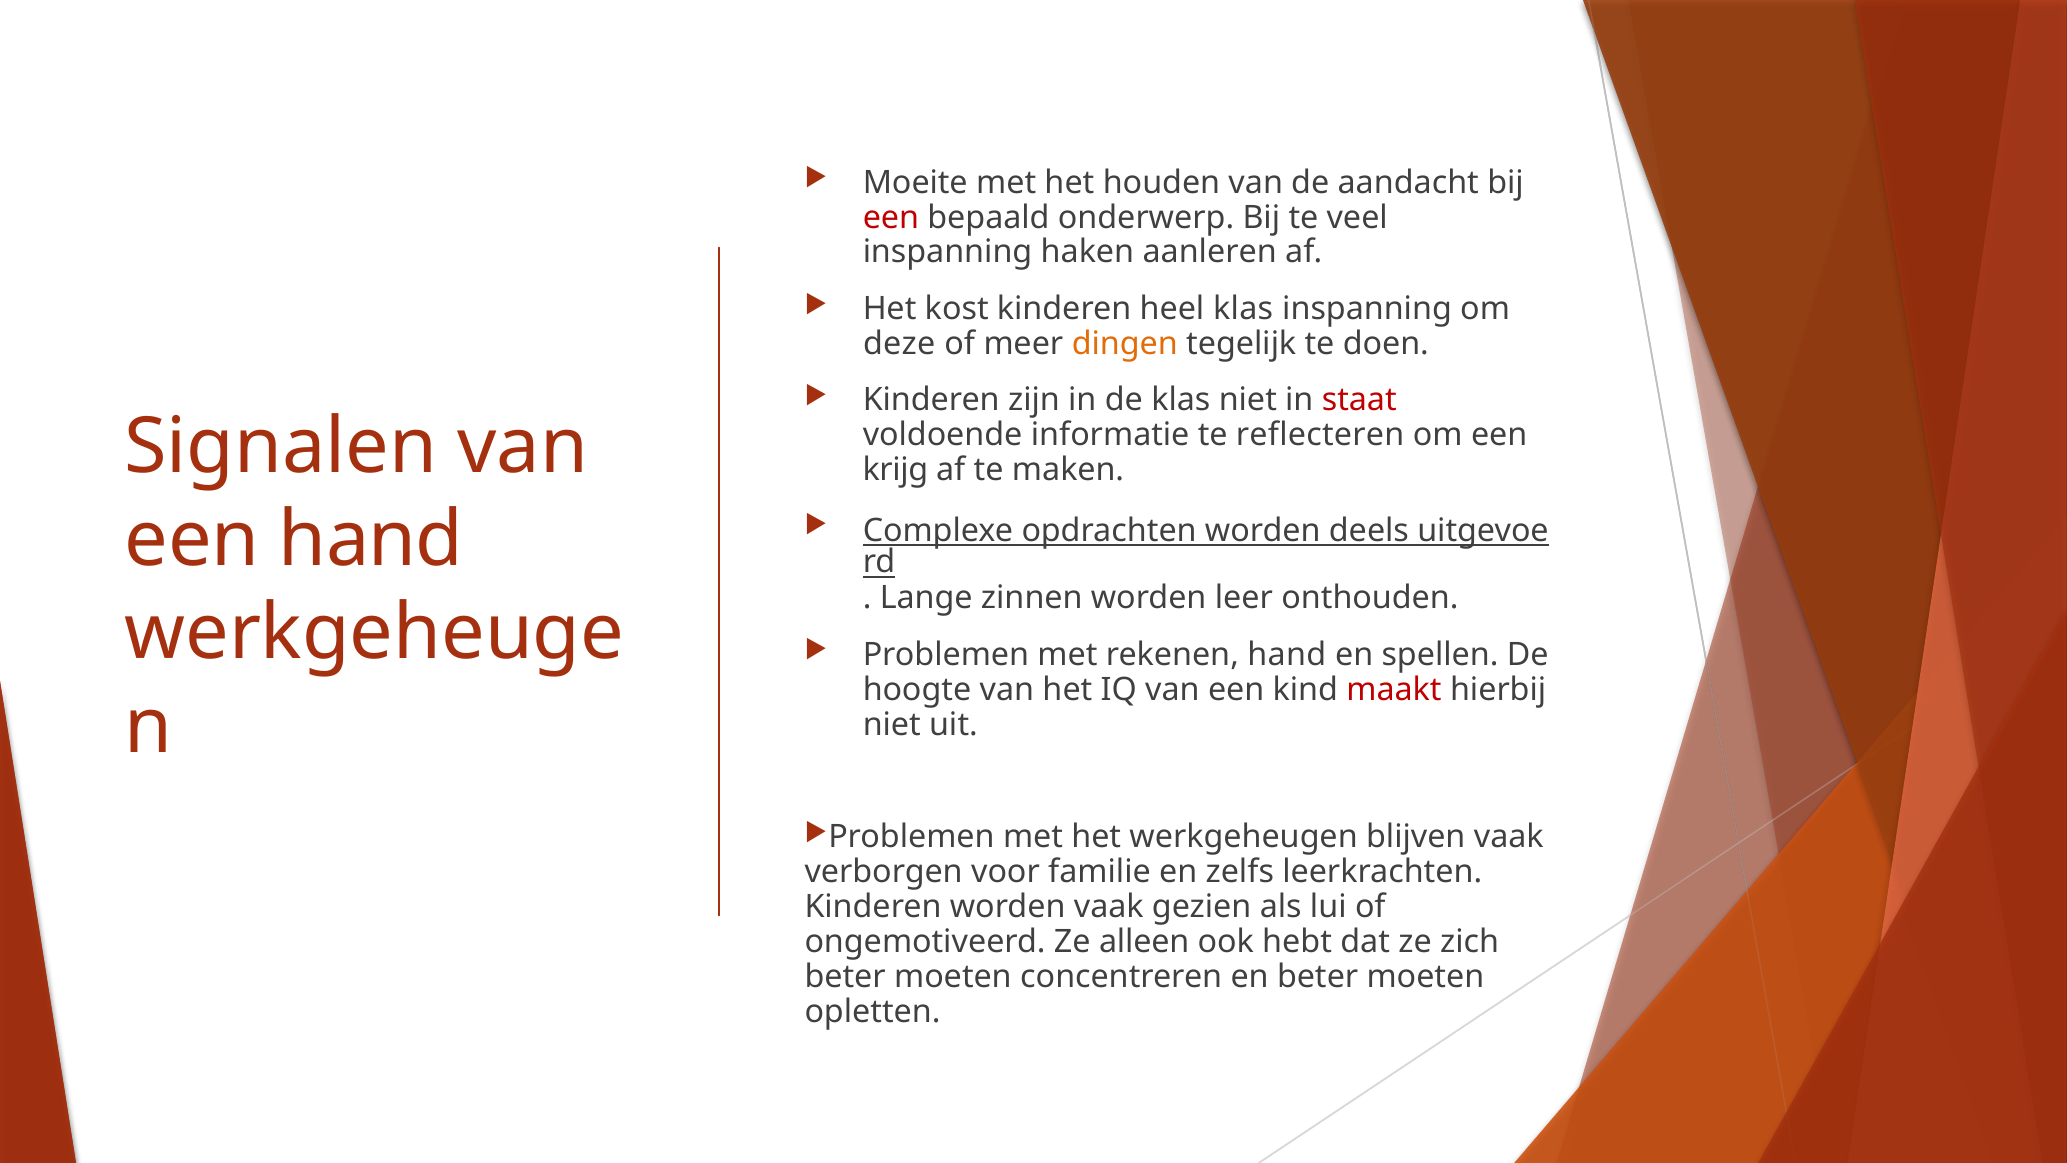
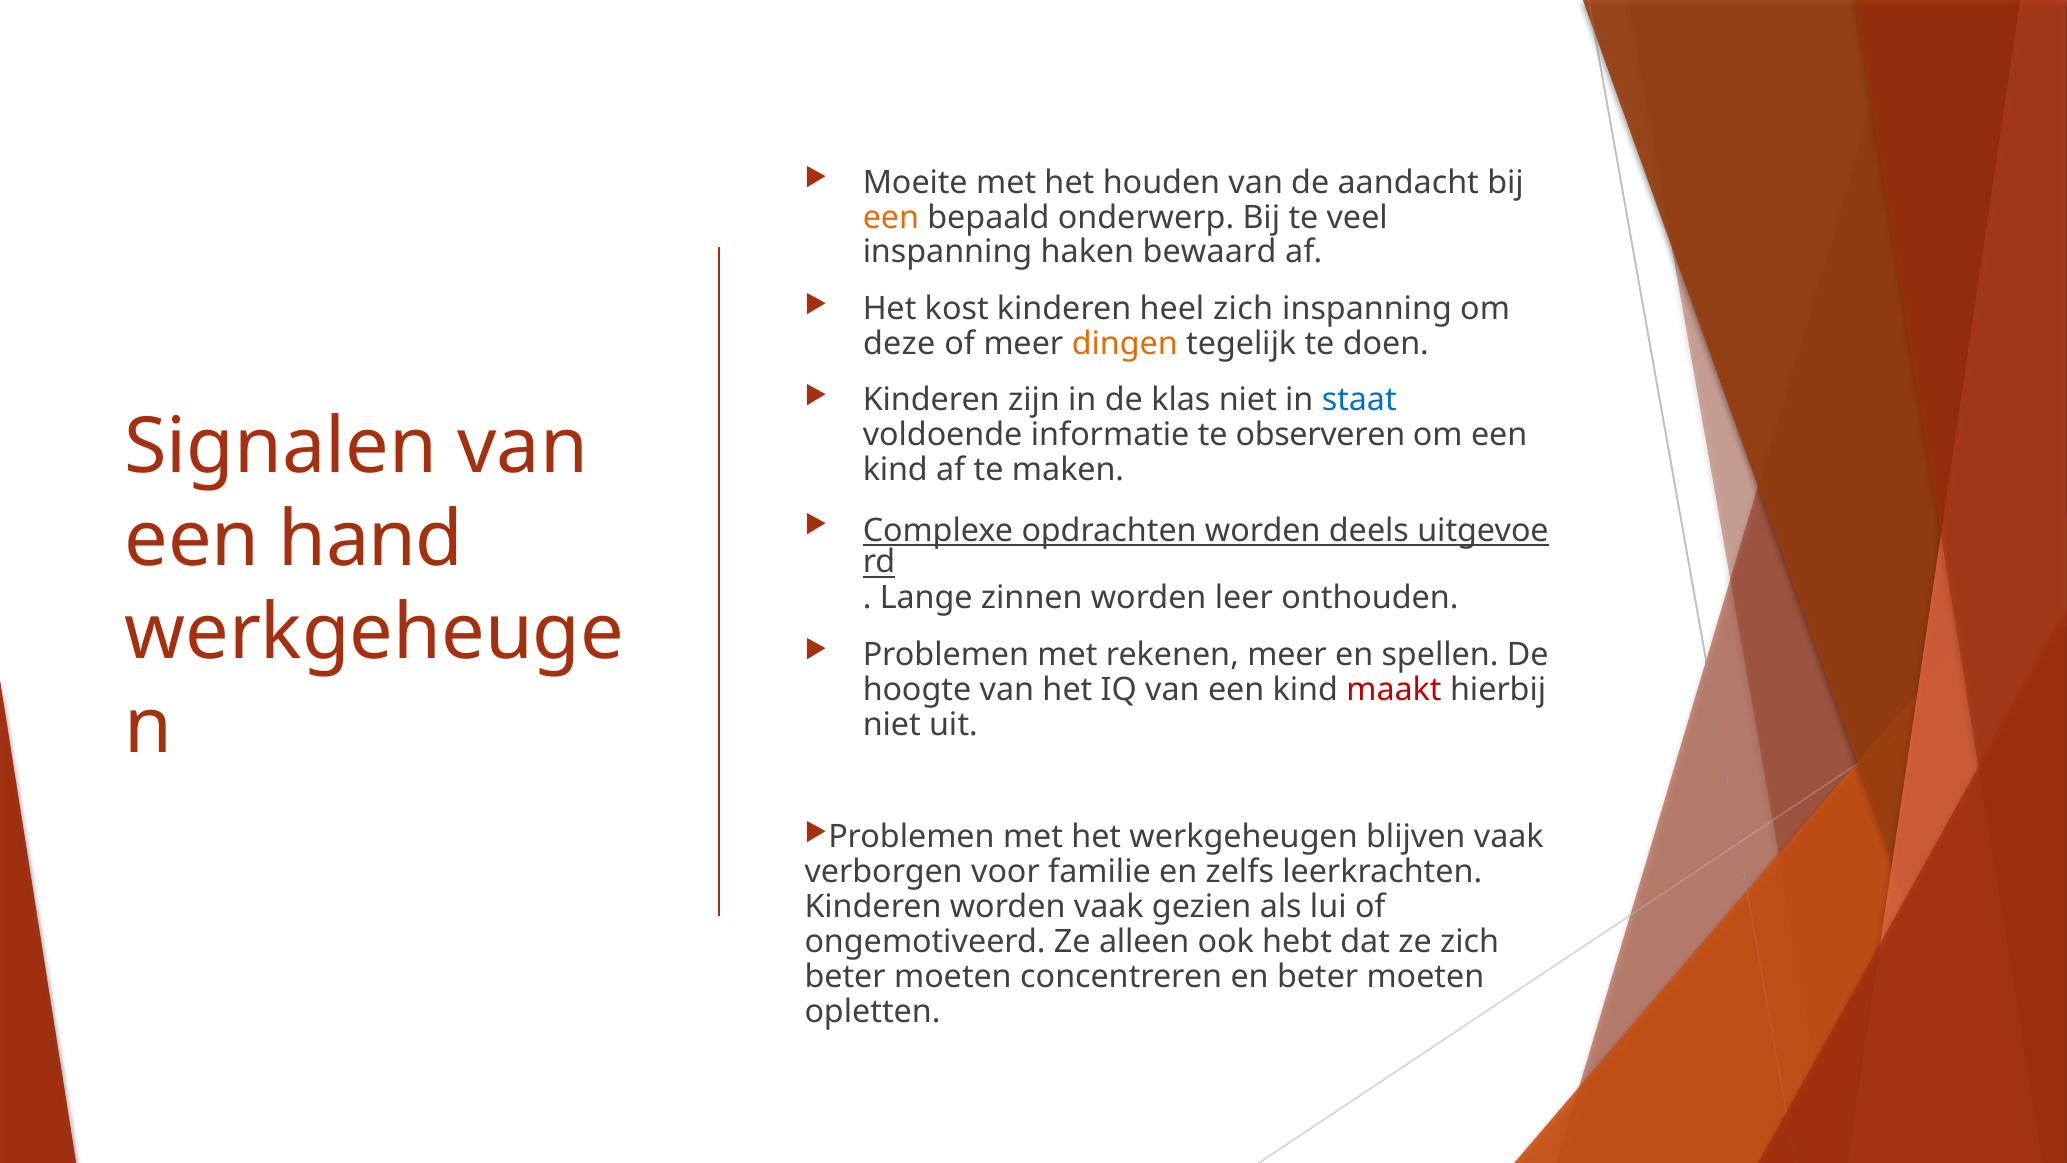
een at (891, 217) colour: red -> orange
aanleren: aanleren -> bewaard
heel klas: klas -> zich
staat colour: red -> blue
reflecteren: reflecteren -> observeren
krijg at (895, 470): krijg -> kind
rekenen hand: hand -> meer
